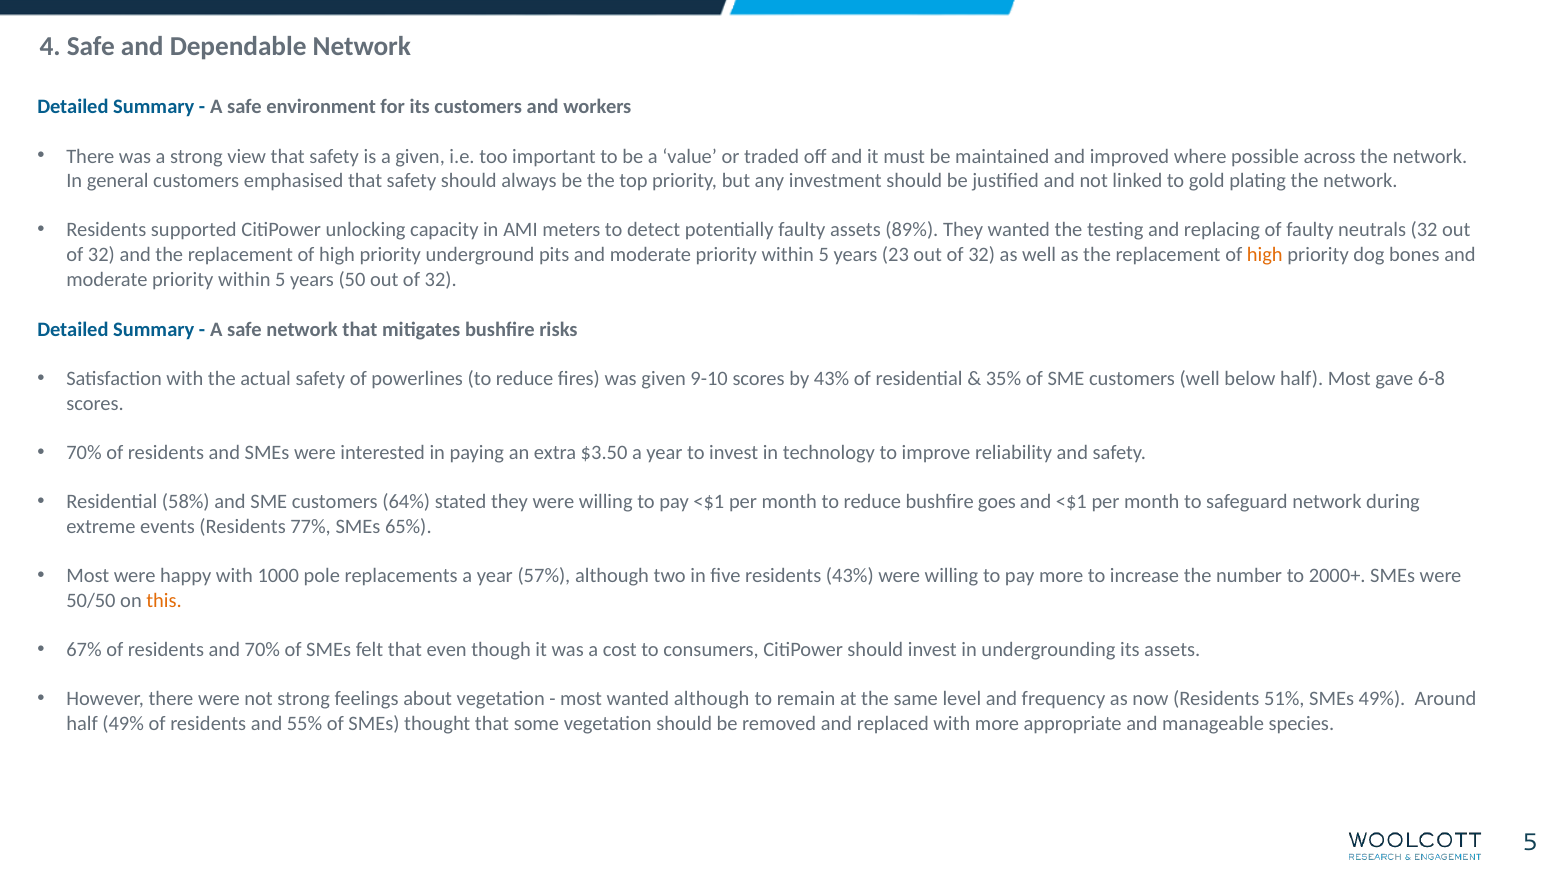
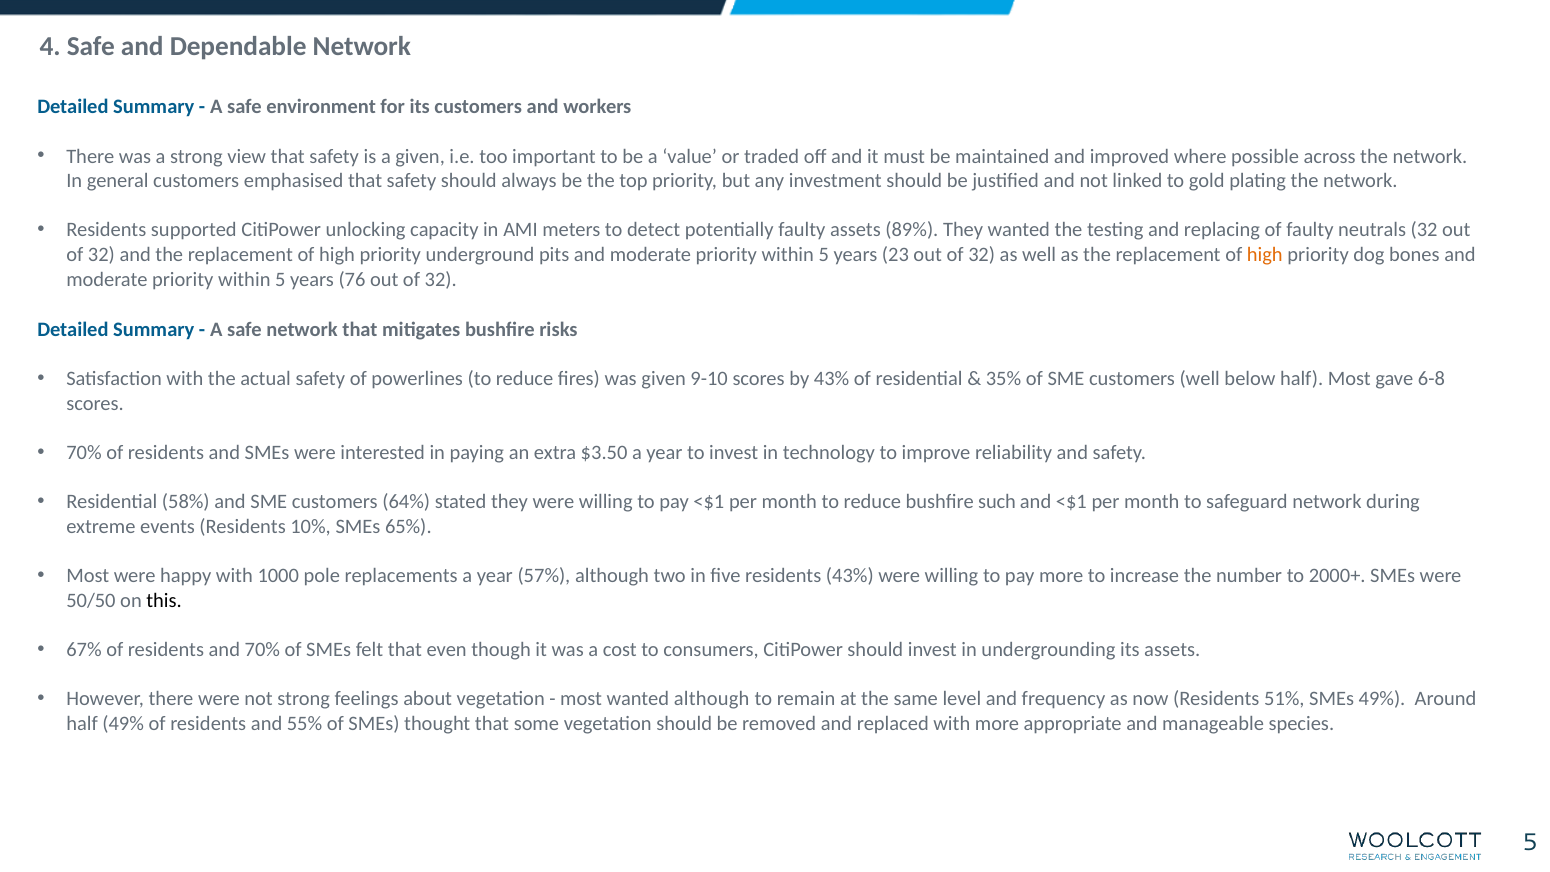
50: 50 -> 76
goes: goes -> such
77%: 77% -> 10%
this colour: orange -> black
